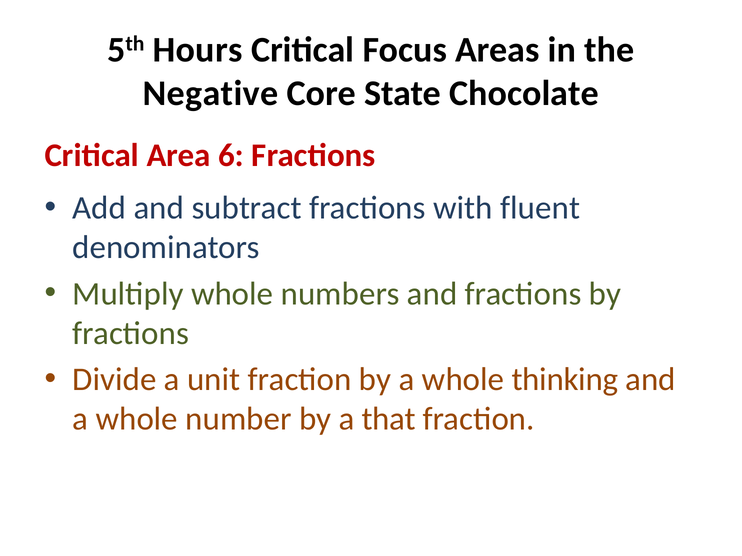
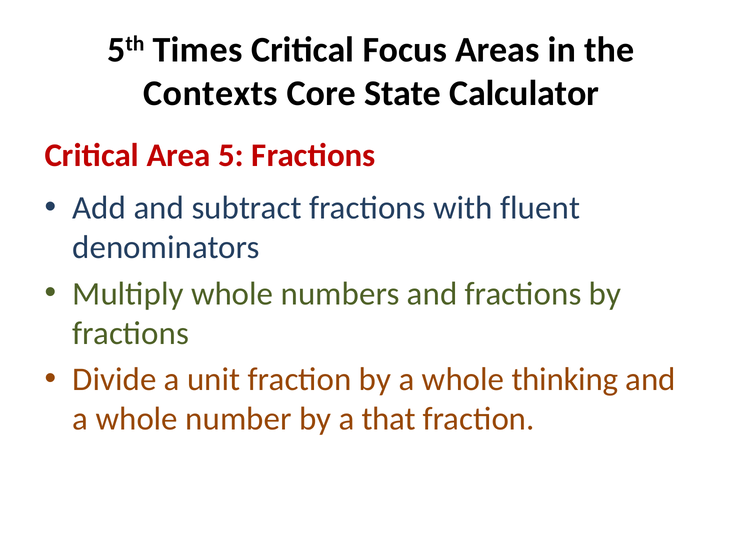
Hours: Hours -> Times
Negative: Negative -> Contexts
Chocolate: Chocolate -> Calculator
6: 6 -> 5
